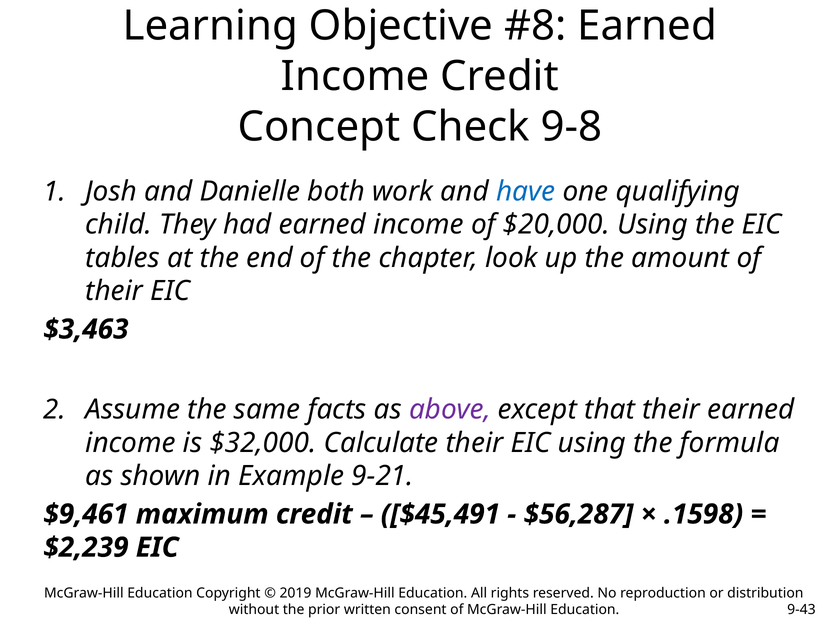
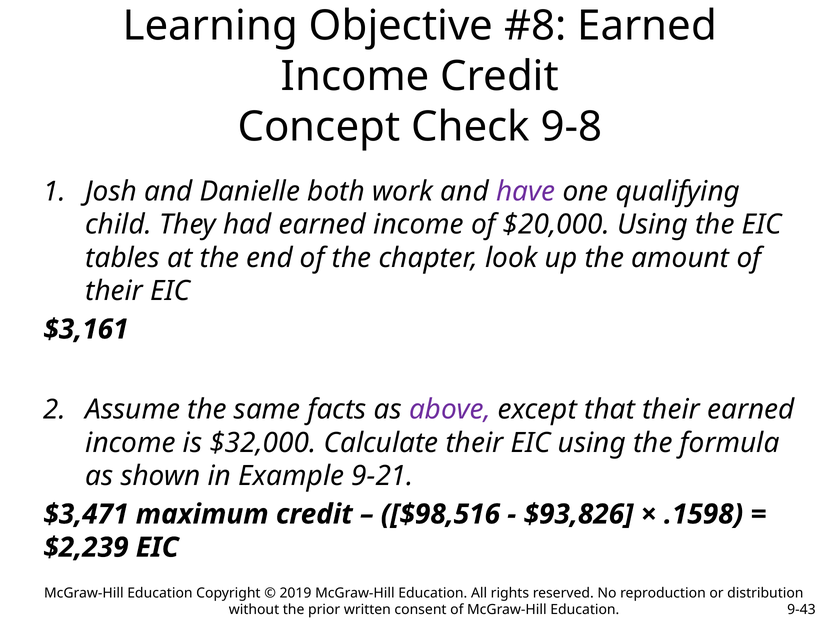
have colour: blue -> purple
$3,463: $3,463 -> $3,161
$9,461: $9,461 -> $3,471
$45,491: $45,491 -> $98,516
$56,287: $56,287 -> $93,826
